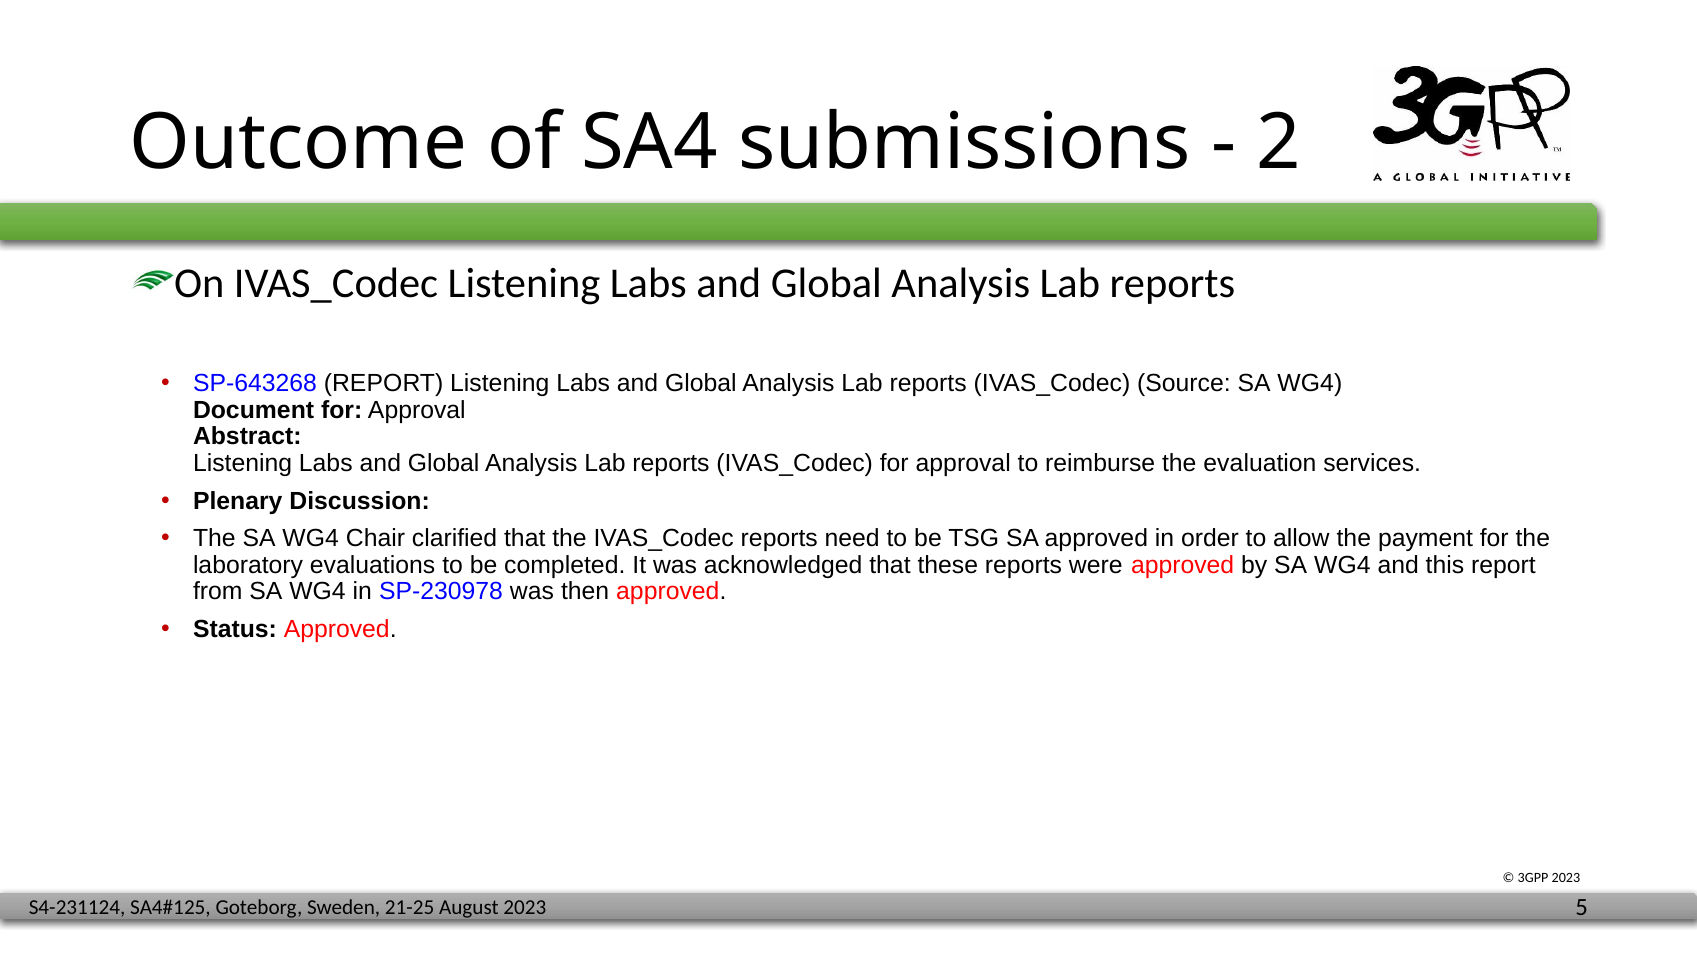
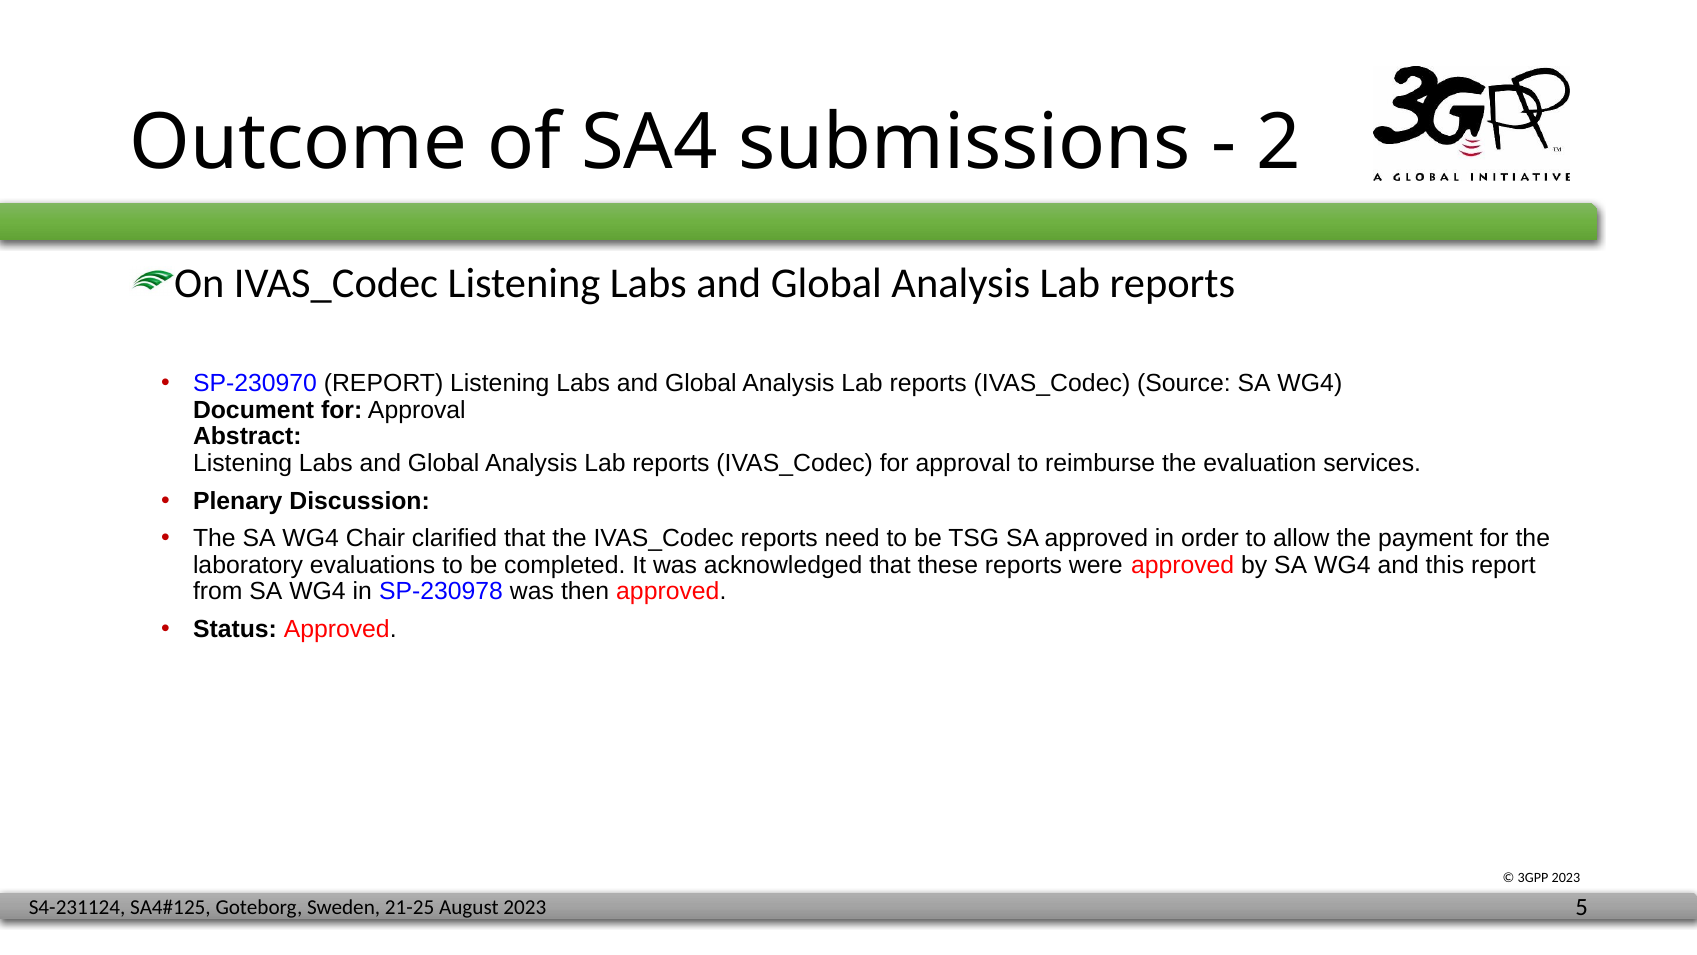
SP-643268: SP-643268 -> SP-230970
